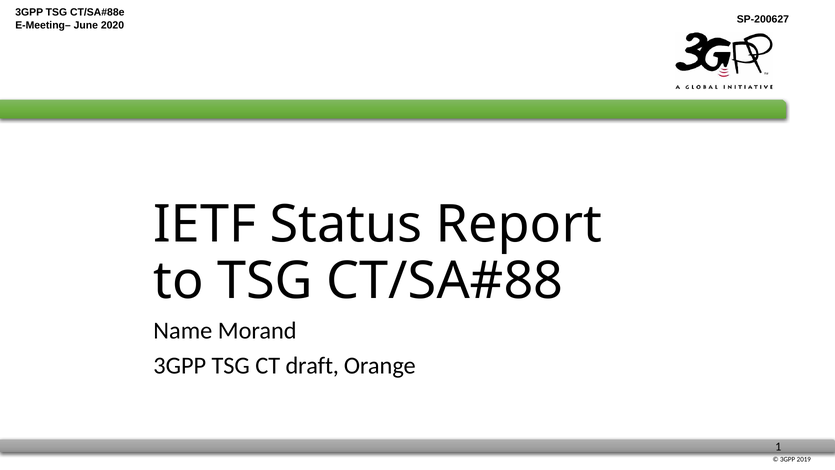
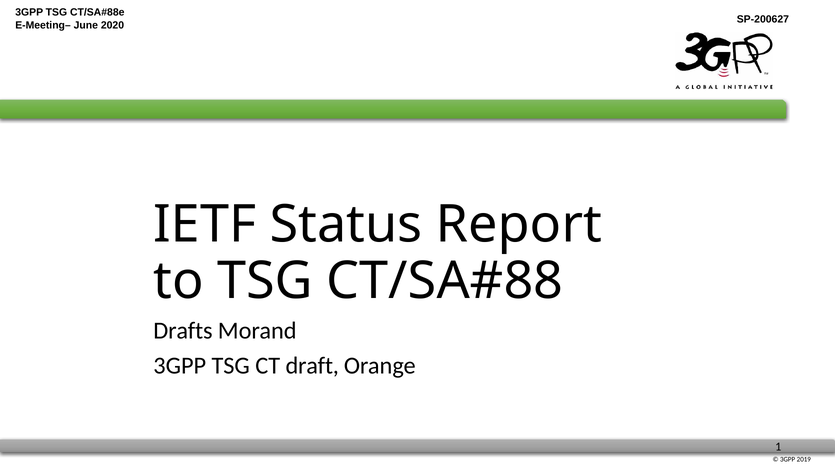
Name: Name -> Drafts
